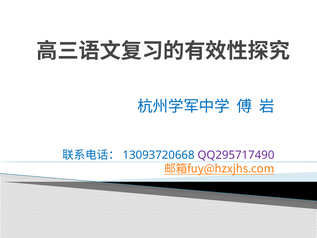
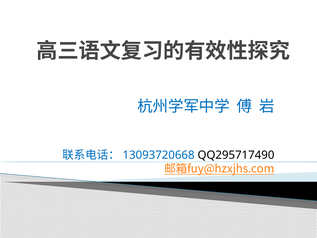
QQ295717490 colour: purple -> black
